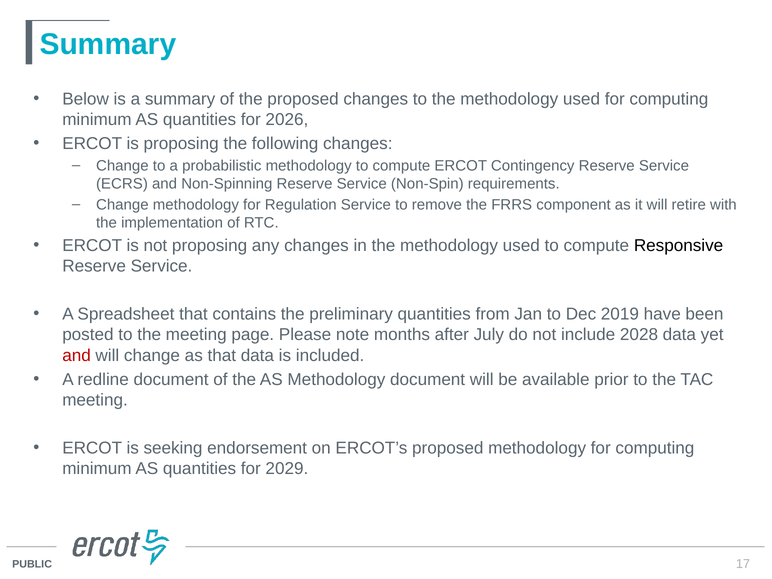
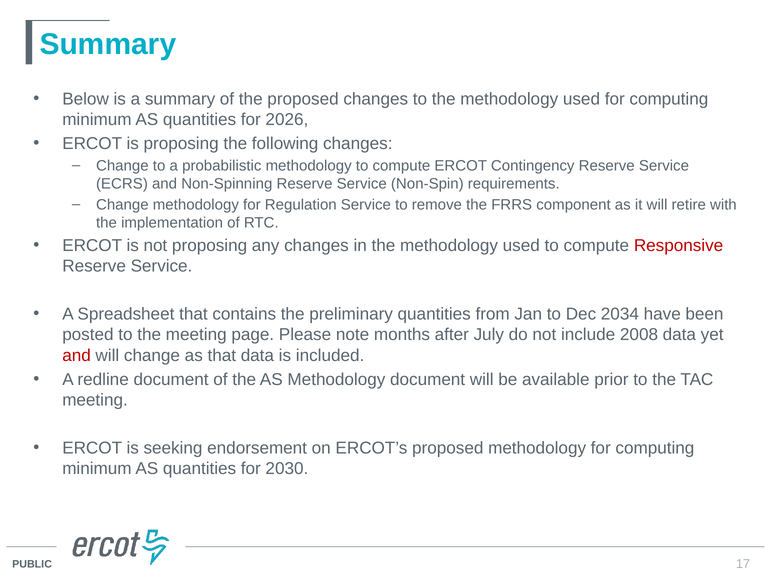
Responsive colour: black -> red
2019: 2019 -> 2034
2028: 2028 -> 2008
2029: 2029 -> 2030
